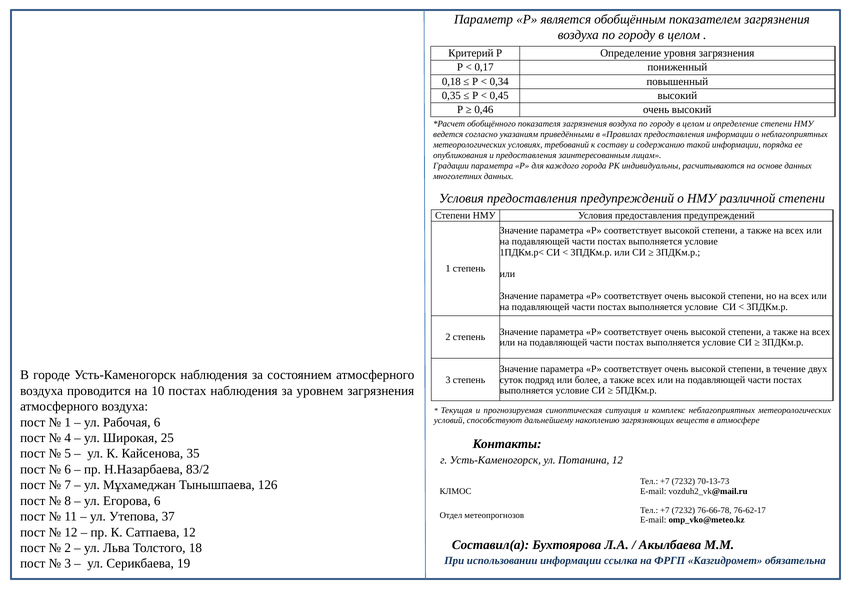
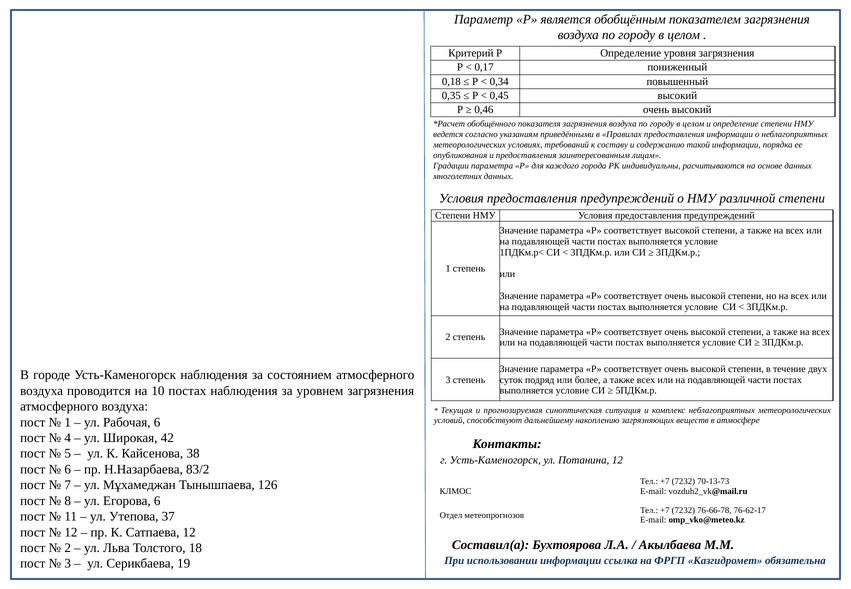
25: 25 -> 42
35: 35 -> 38
